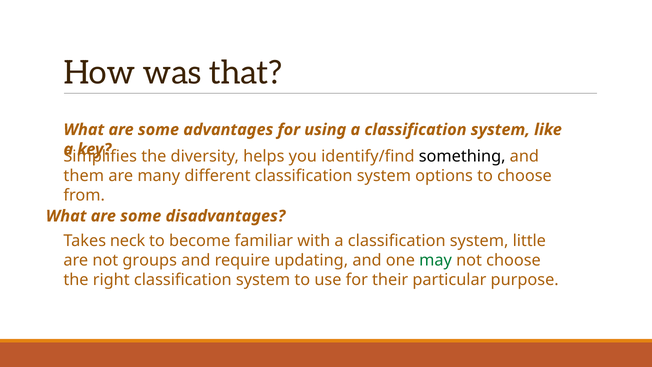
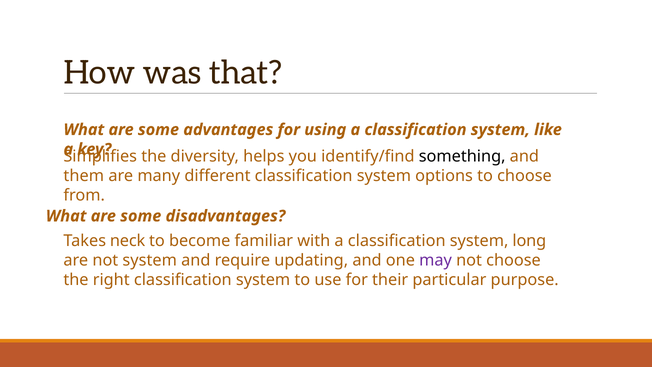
little: little -> long
not groups: groups -> system
may colour: green -> purple
